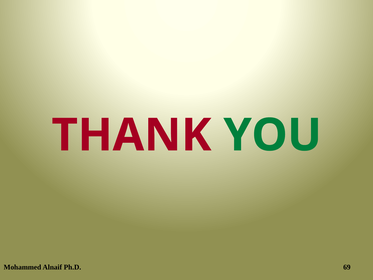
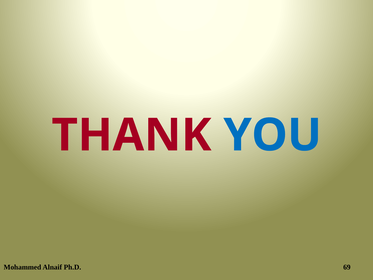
YOU colour: green -> blue
